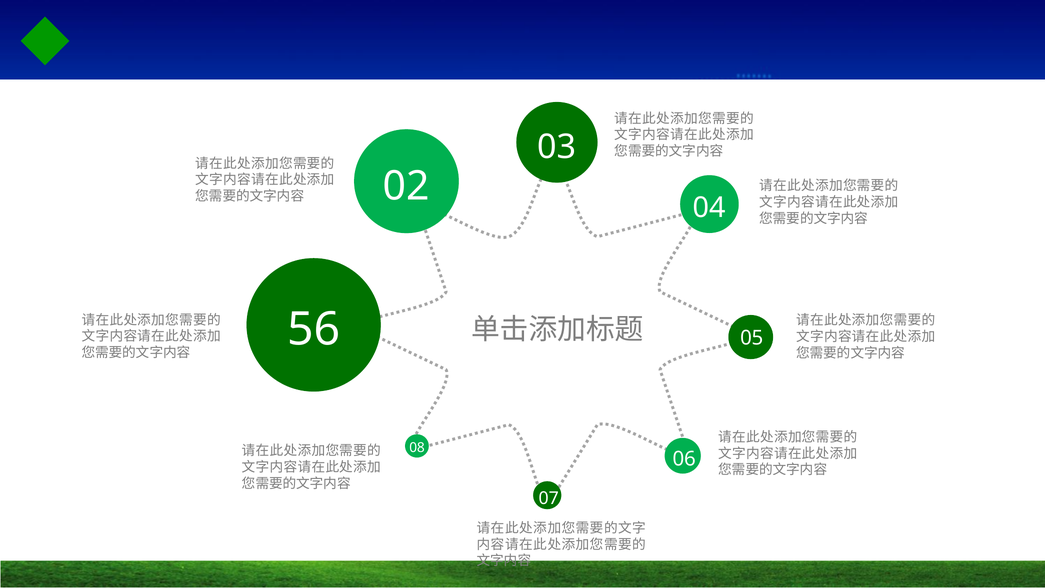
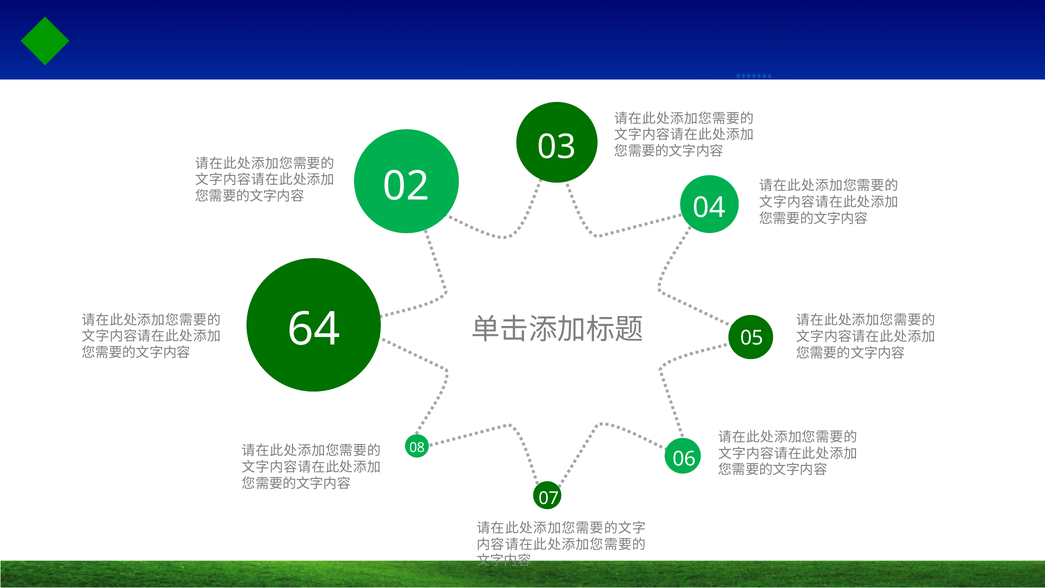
56: 56 -> 64
